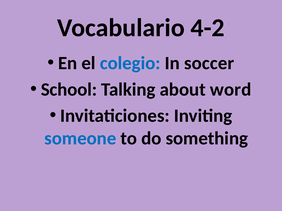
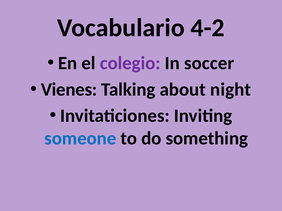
colegio colour: blue -> purple
School: School -> Vienes
word: word -> night
